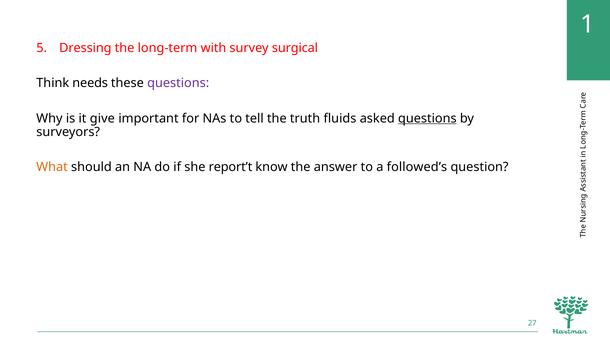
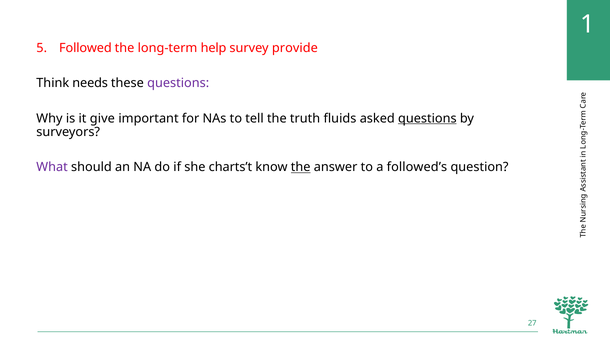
Dressing: Dressing -> Followed
with: with -> help
surgical: surgical -> provide
What colour: orange -> purple
report’t: report’t -> charts’t
the at (301, 167) underline: none -> present
